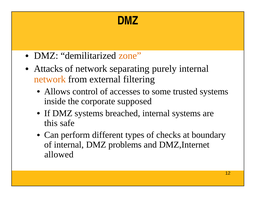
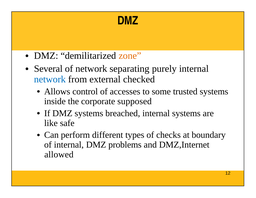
Attacks: Attacks -> Several
network at (50, 79) colour: orange -> blue
filtering: filtering -> checked
this: this -> like
